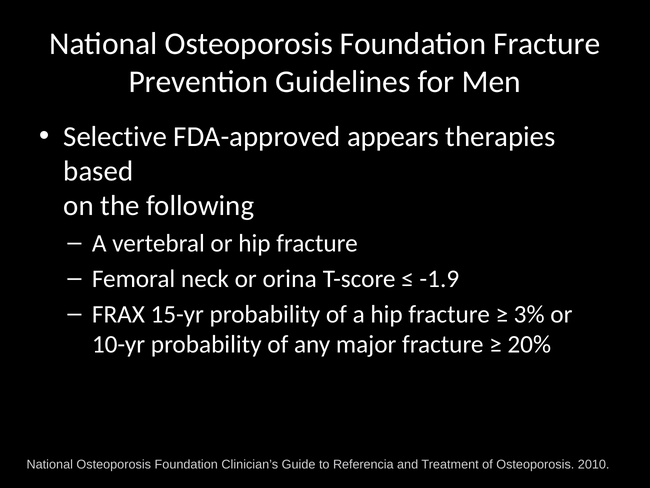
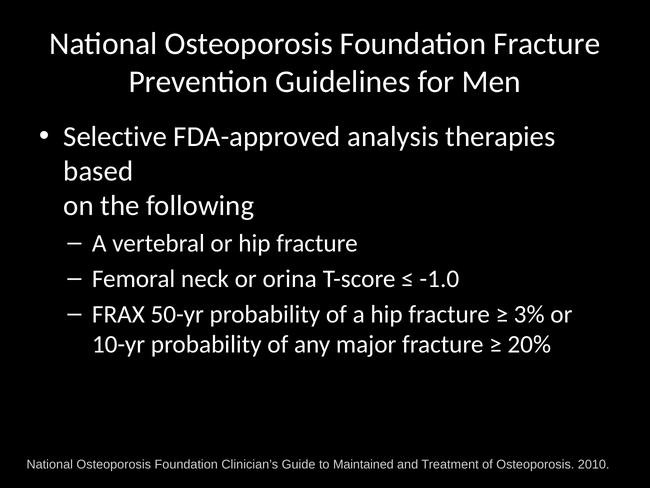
appears: appears -> analysis
-1.9: -1.9 -> -1.0
15-yr: 15-yr -> 50-yr
Referencia: Referencia -> Maintained
